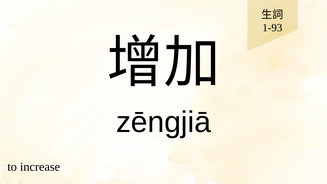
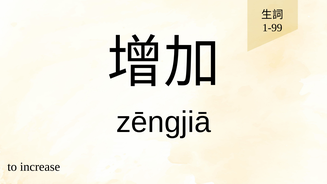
1-93: 1-93 -> 1-99
